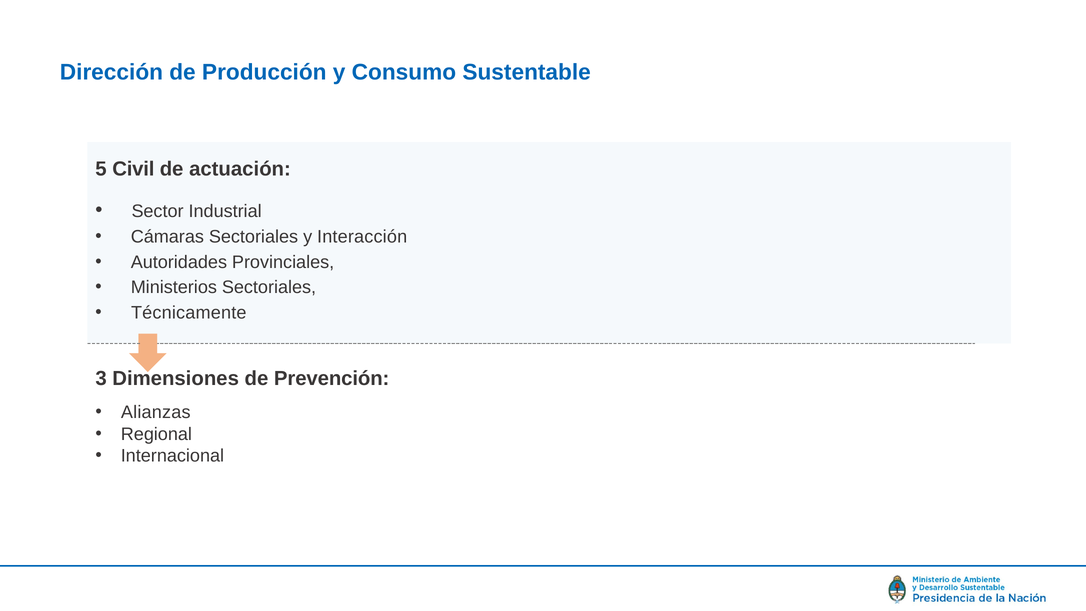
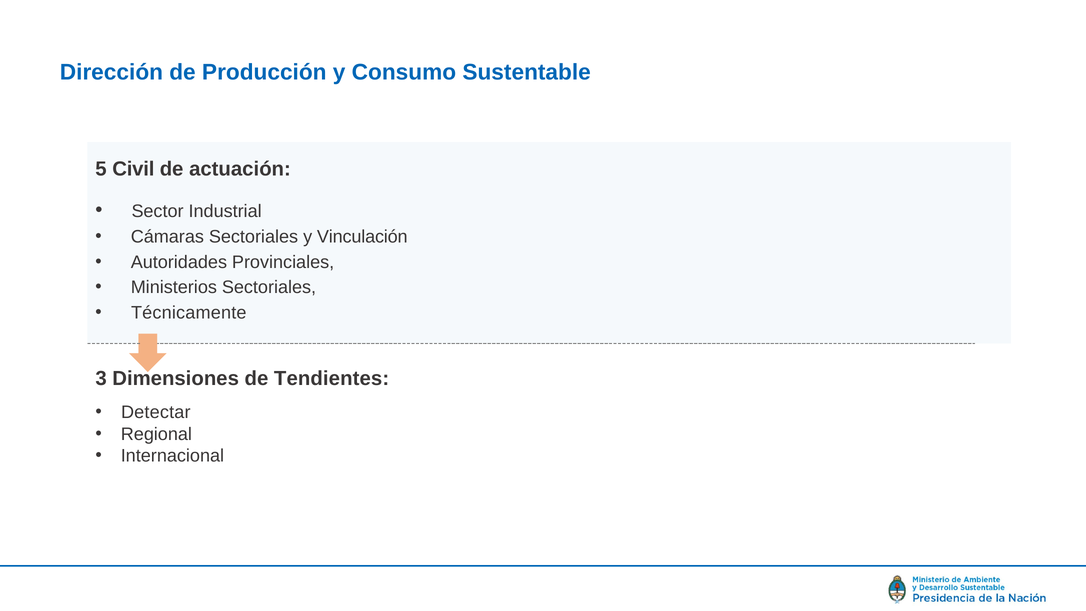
Interacción: Interacción -> Vinculación
Prevención: Prevención -> Tendientes
Alianzas: Alianzas -> Detectar
